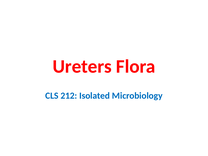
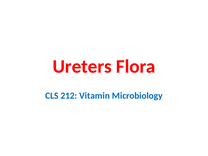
Isolated: Isolated -> Vitamin
